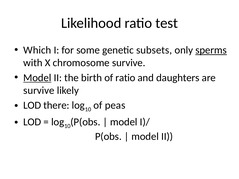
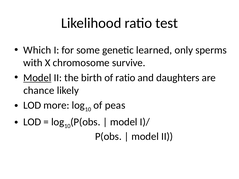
subsets: subsets -> learned
sperms underline: present -> none
survive at (39, 91): survive -> chance
there: there -> more
